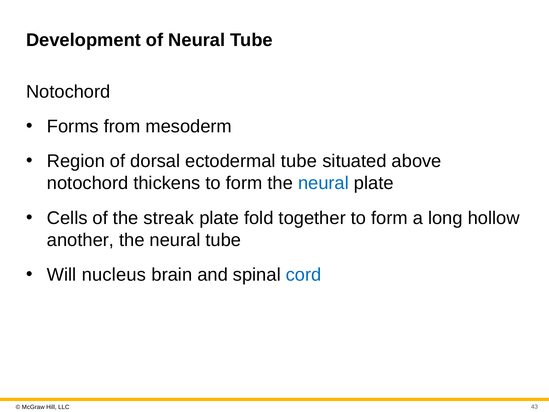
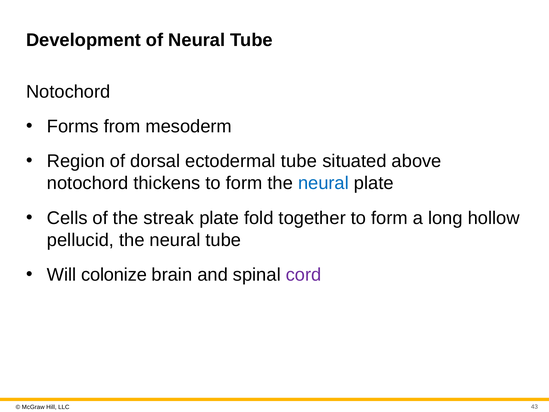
another: another -> pellucid
nucleus: nucleus -> colonize
cord colour: blue -> purple
